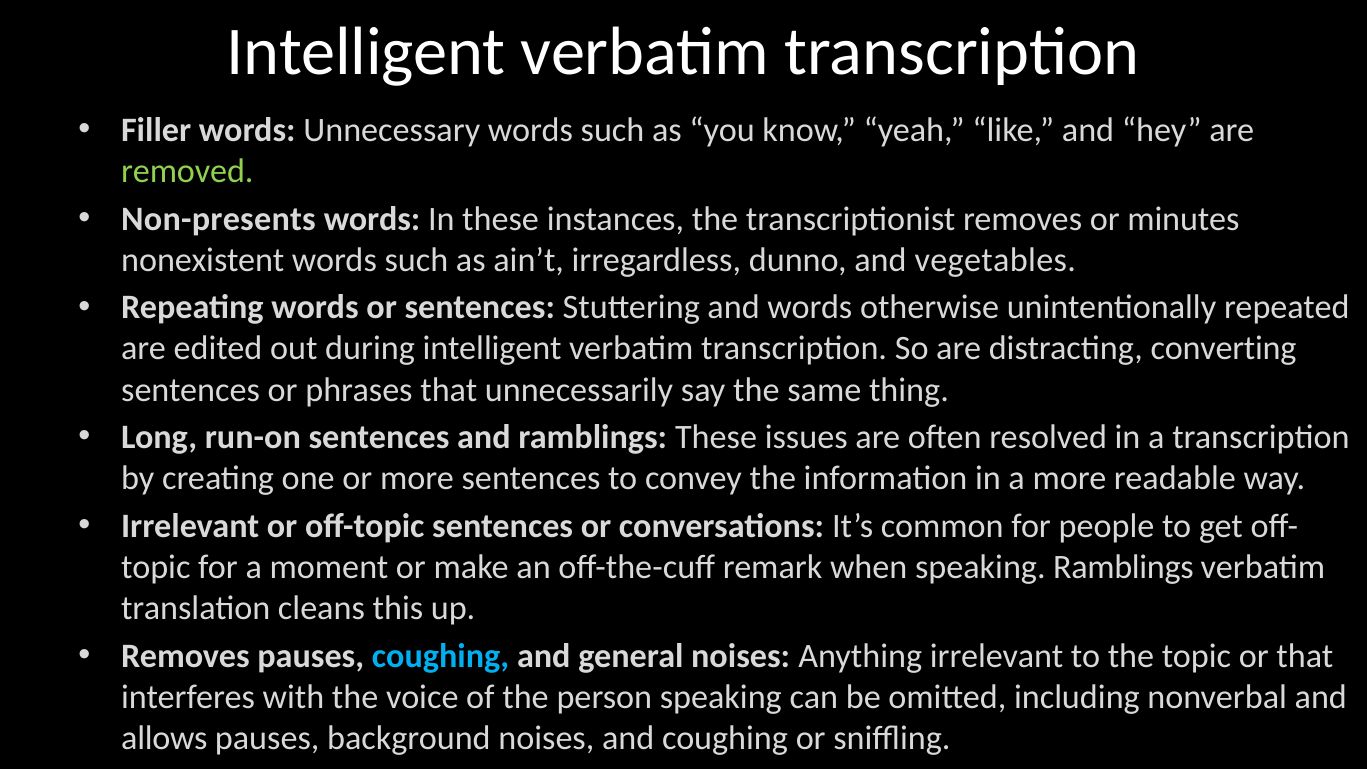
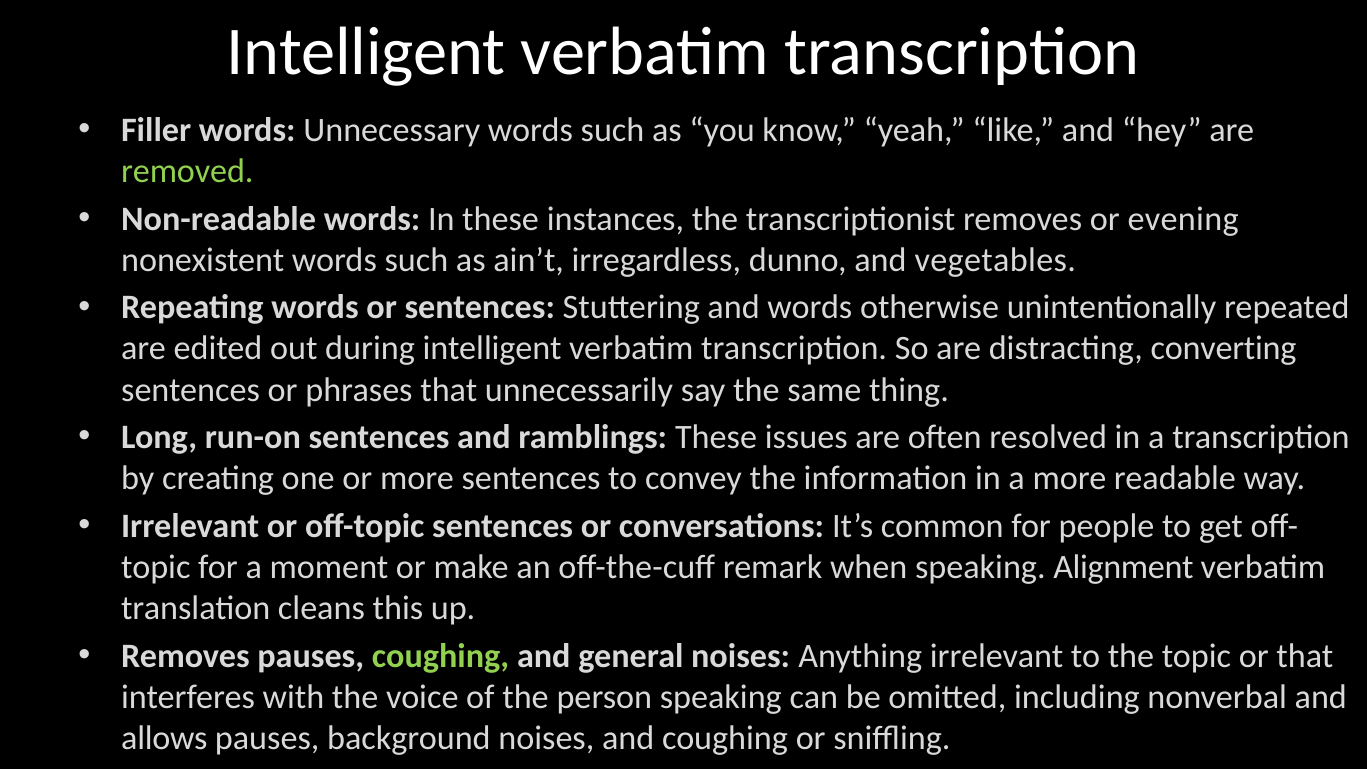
Non-presents: Non-presents -> Non-readable
minutes: minutes -> evening
speaking Ramblings: Ramblings -> Alignment
coughing at (441, 656) colour: light blue -> light green
